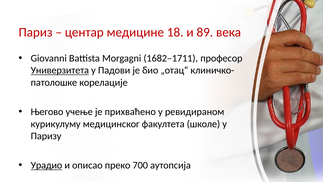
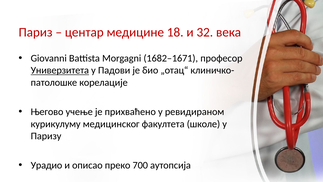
89: 89 -> 32
1682–1711: 1682–1711 -> 1682–1671
Урадио underline: present -> none
